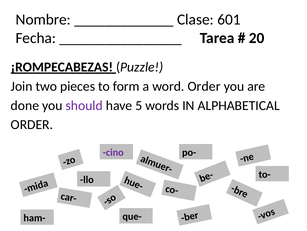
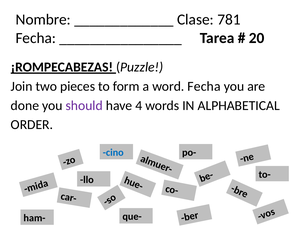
601: 601 -> 781
word Order: Order -> Fecha
5: 5 -> 4
cino colour: purple -> blue
